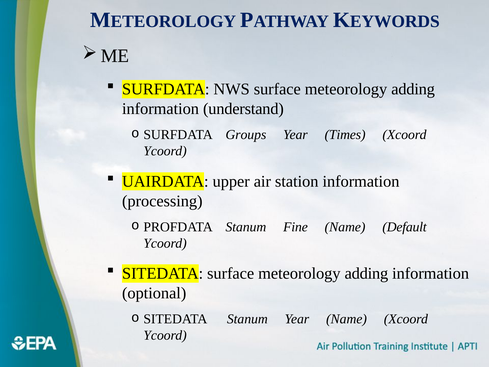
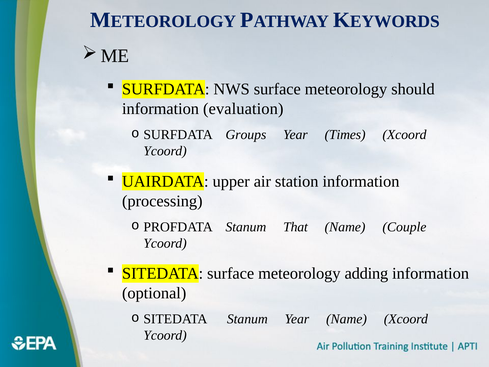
NWS surface meteorology adding: adding -> should
understand: understand -> evaluation
Fine: Fine -> That
Default: Default -> Couple
